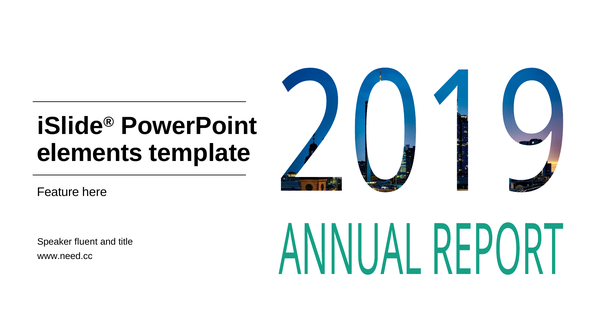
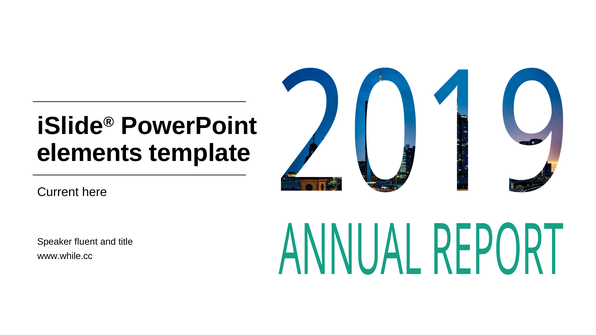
Feature: Feature -> Current
www.need.cc: www.need.cc -> www.while.cc
